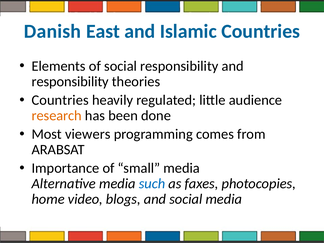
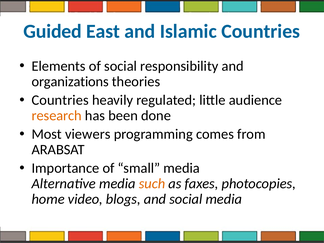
Danish: Danish -> Guided
responsibility at (70, 82): responsibility -> organizations
such colour: blue -> orange
